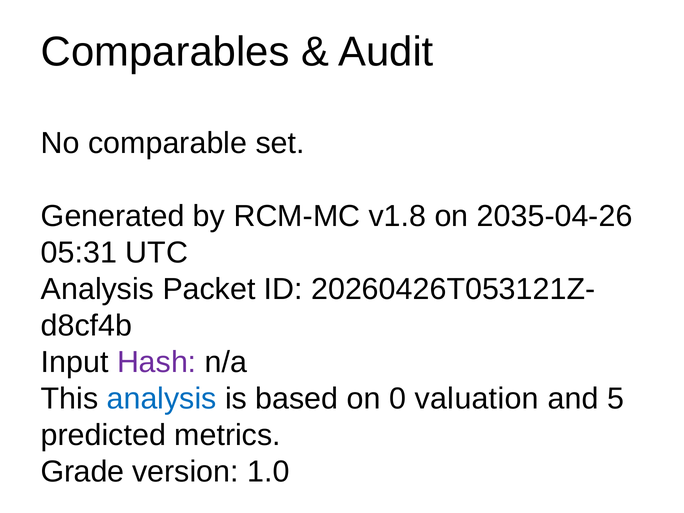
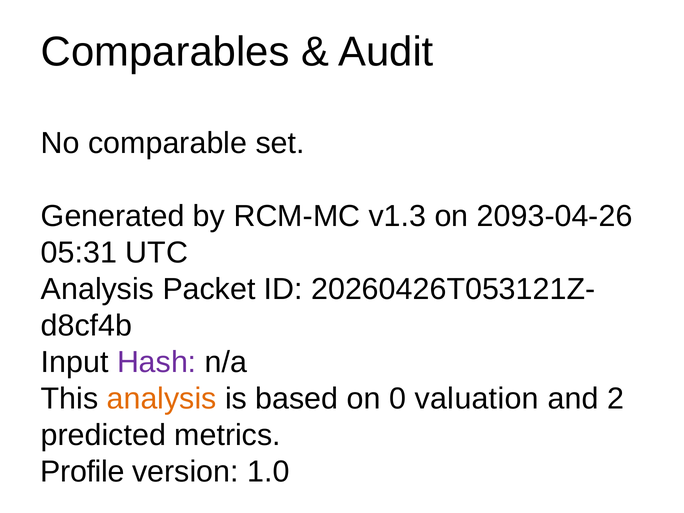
v1.8: v1.8 -> v1.3
2035-04-26: 2035-04-26 -> 2093-04-26
analysis at (162, 399) colour: blue -> orange
5: 5 -> 2
Grade: Grade -> Profile
